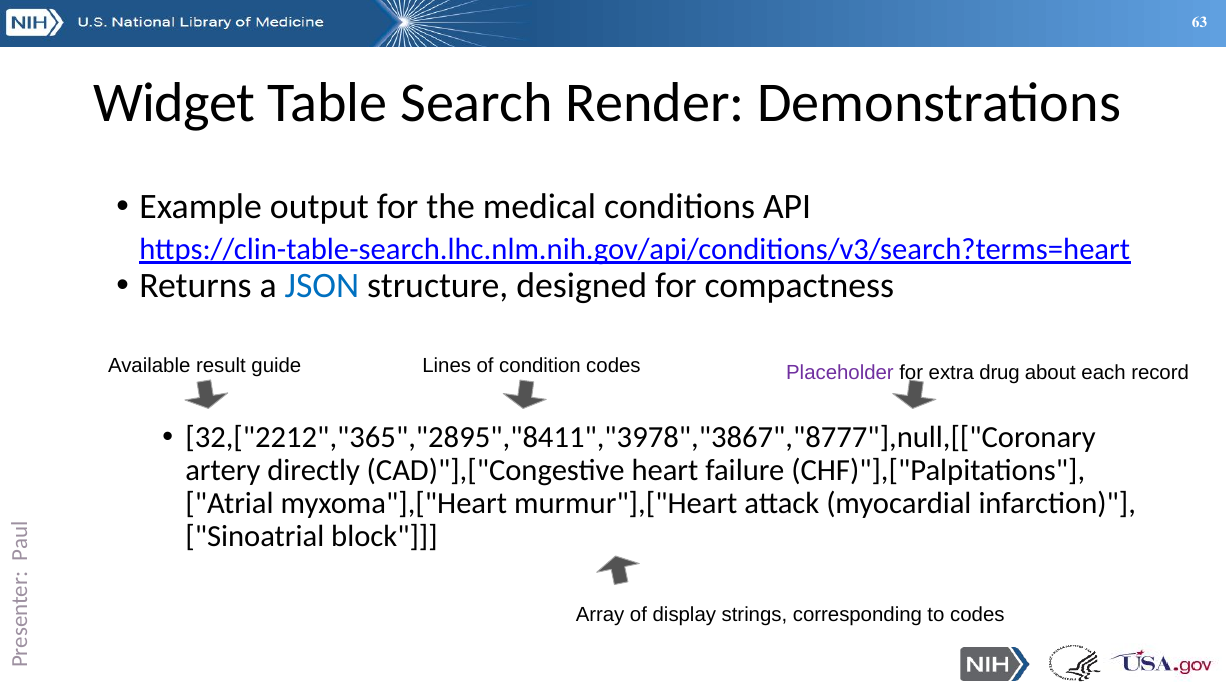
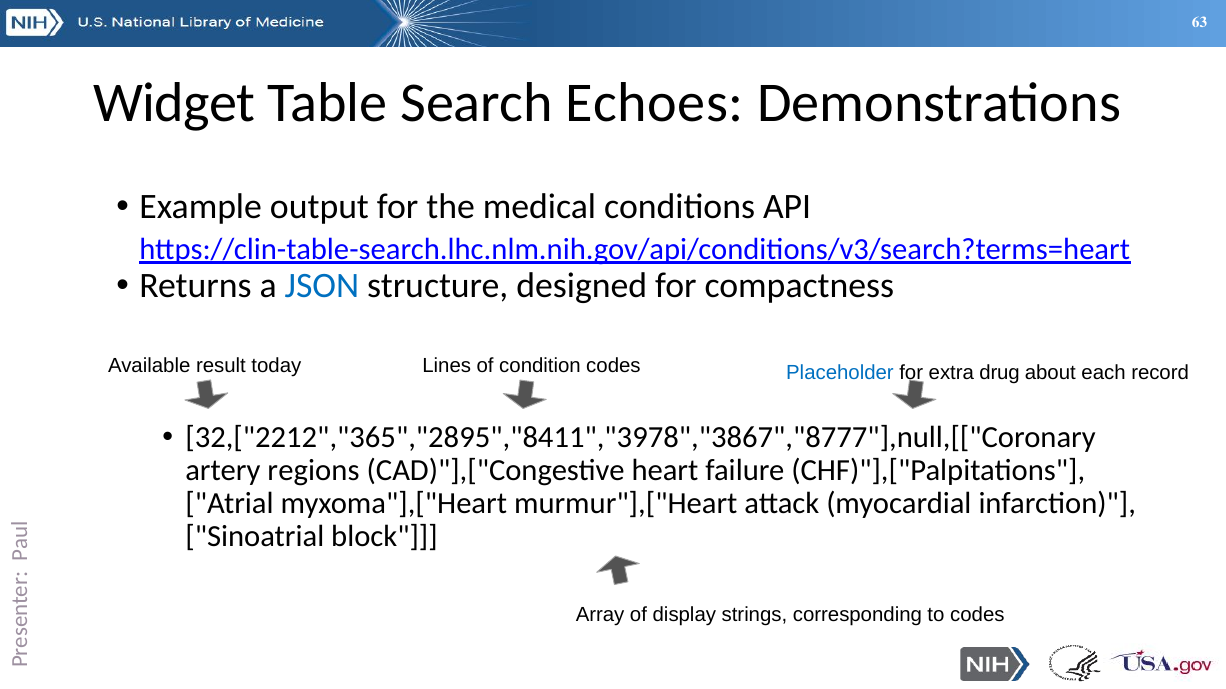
Render: Render -> Echoes
guide: guide -> today
Placeholder colour: purple -> blue
directly: directly -> regions
